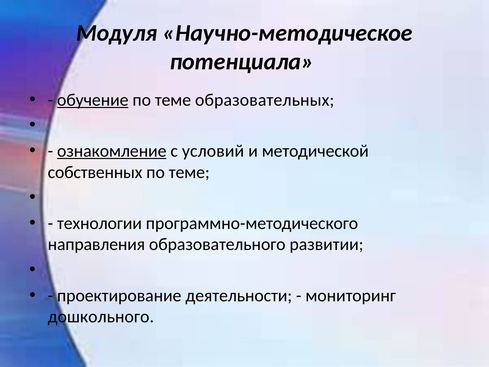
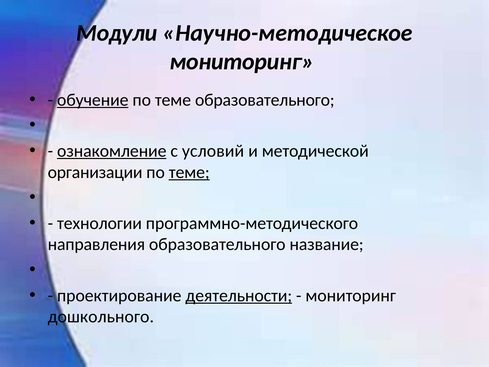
Модуля: Модуля -> Модули
потенциала at (242, 62): потенциала -> мониторинг
теме образовательных: образовательных -> образовательного
собственных: собственных -> организации
теме at (189, 172) underline: none -> present
развитии: развитии -> название
деятельности underline: none -> present
